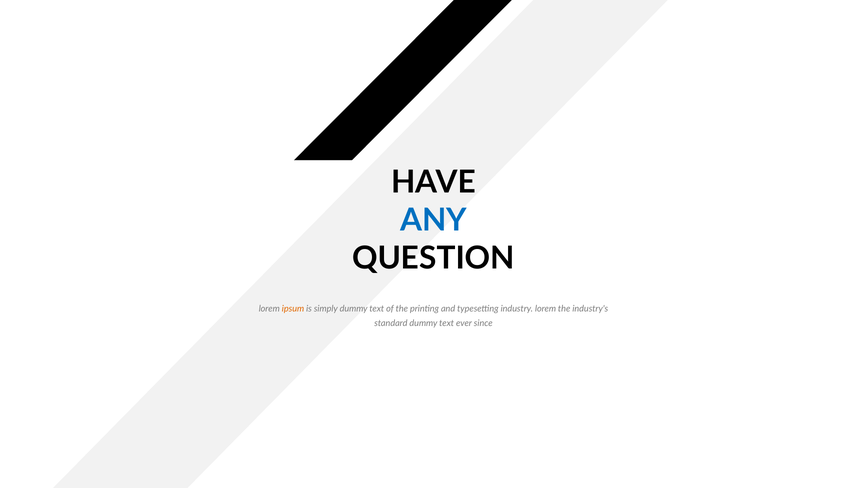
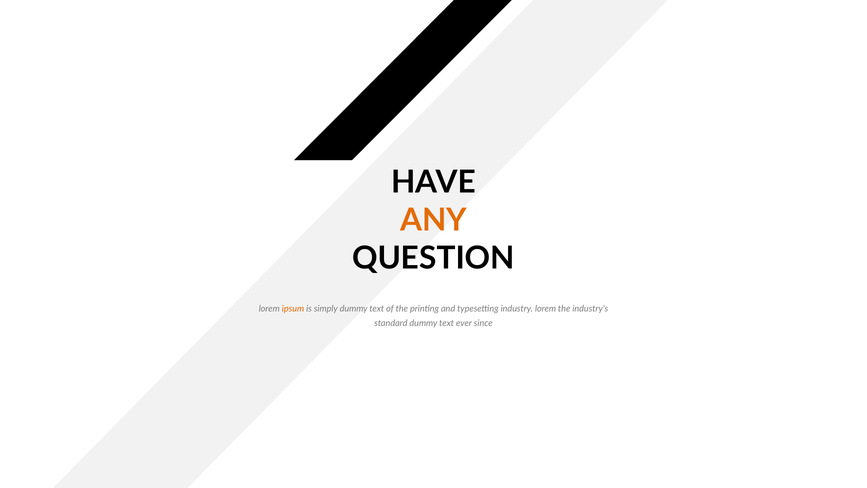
ANY colour: blue -> orange
